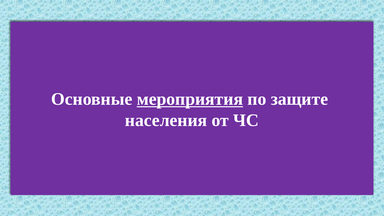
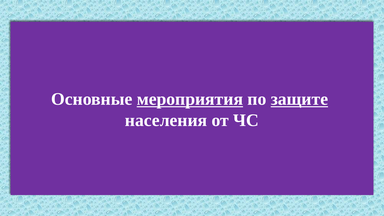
защите underline: none -> present
